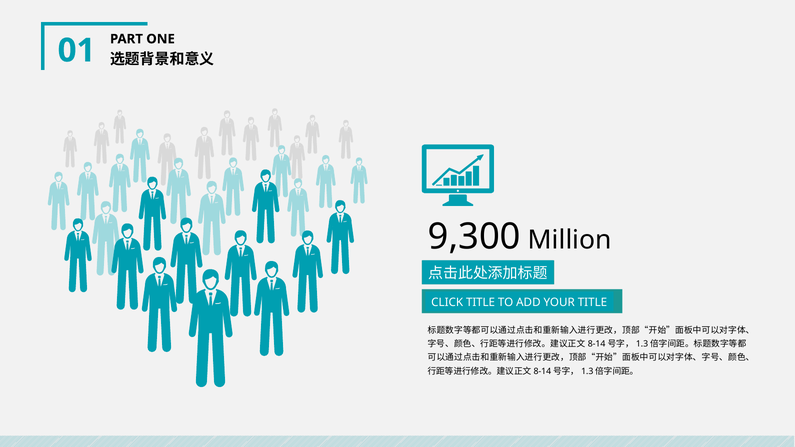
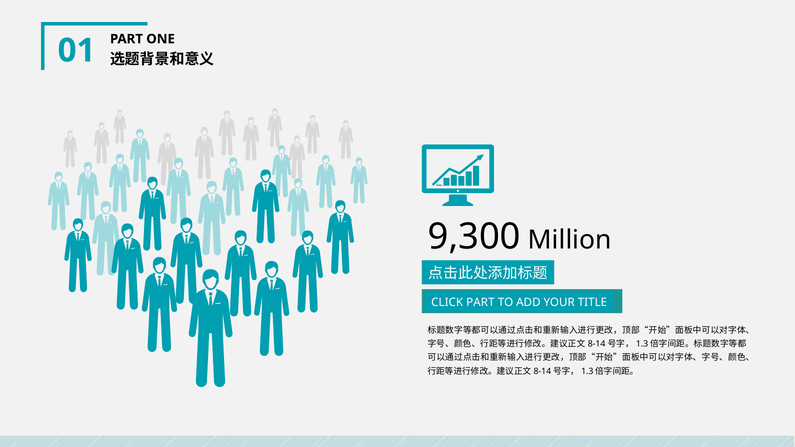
CLICK TITLE: TITLE -> PART
